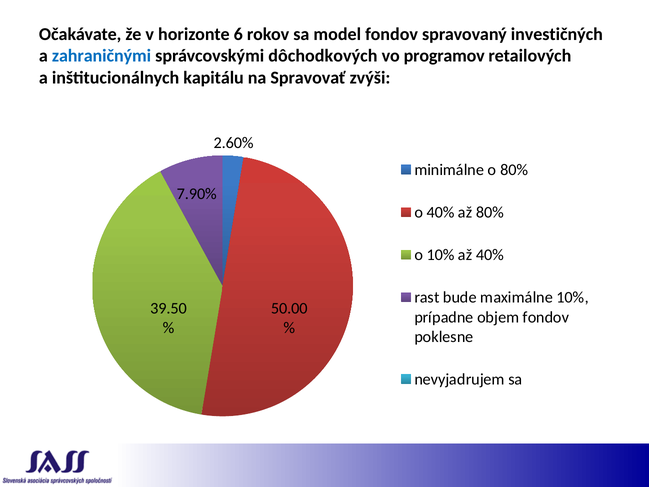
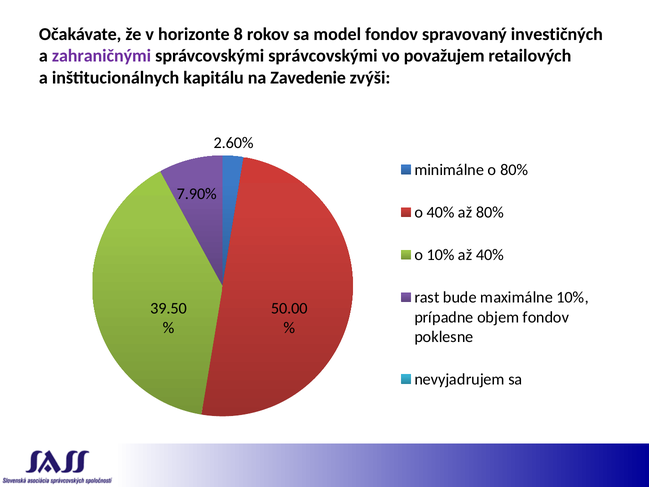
6: 6 -> 8
zahraničnými colour: blue -> purple
správcovskými dôchodkových: dôchodkových -> správcovskými
programov: programov -> považujem
Spravovať: Spravovať -> Zavedenie
